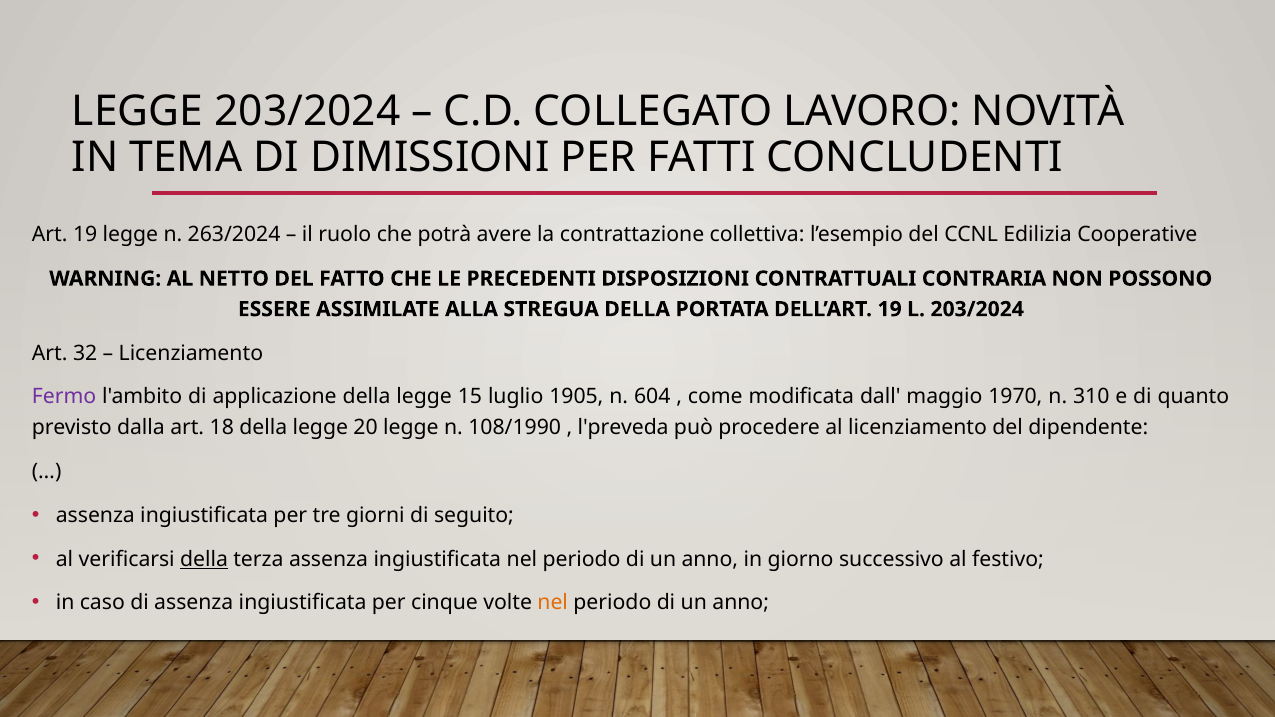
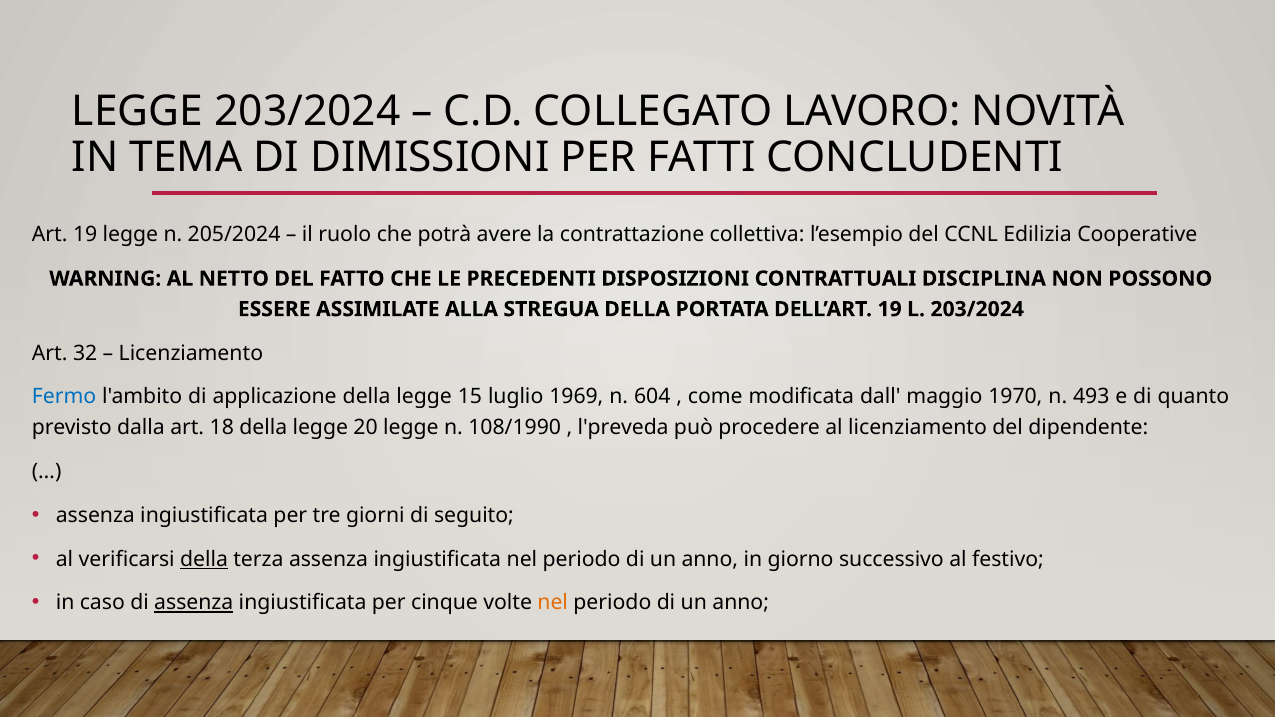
263/2024: 263/2024 -> 205/2024
CONTRARIA: CONTRARIA -> DISCIPLINA
Fermo colour: purple -> blue
1905: 1905 -> 1969
310: 310 -> 493
assenza at (194, 603) underline: none -> present
